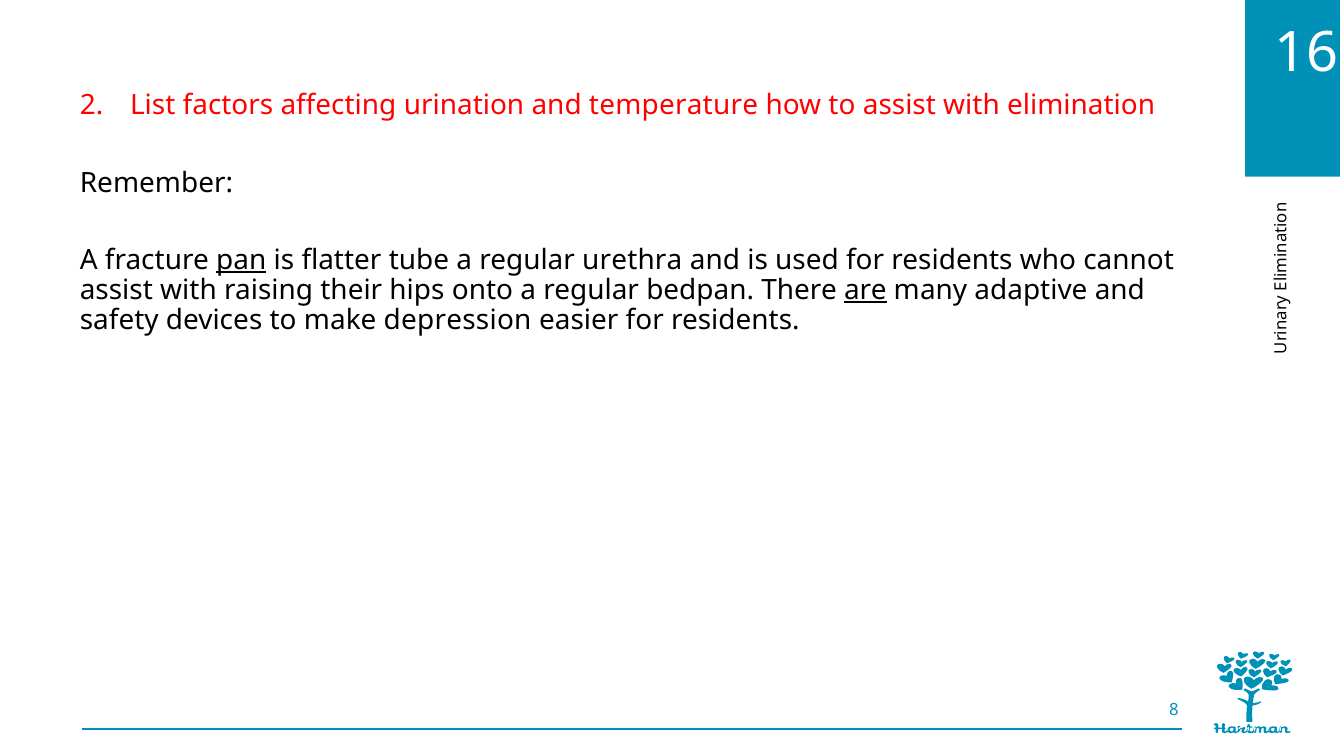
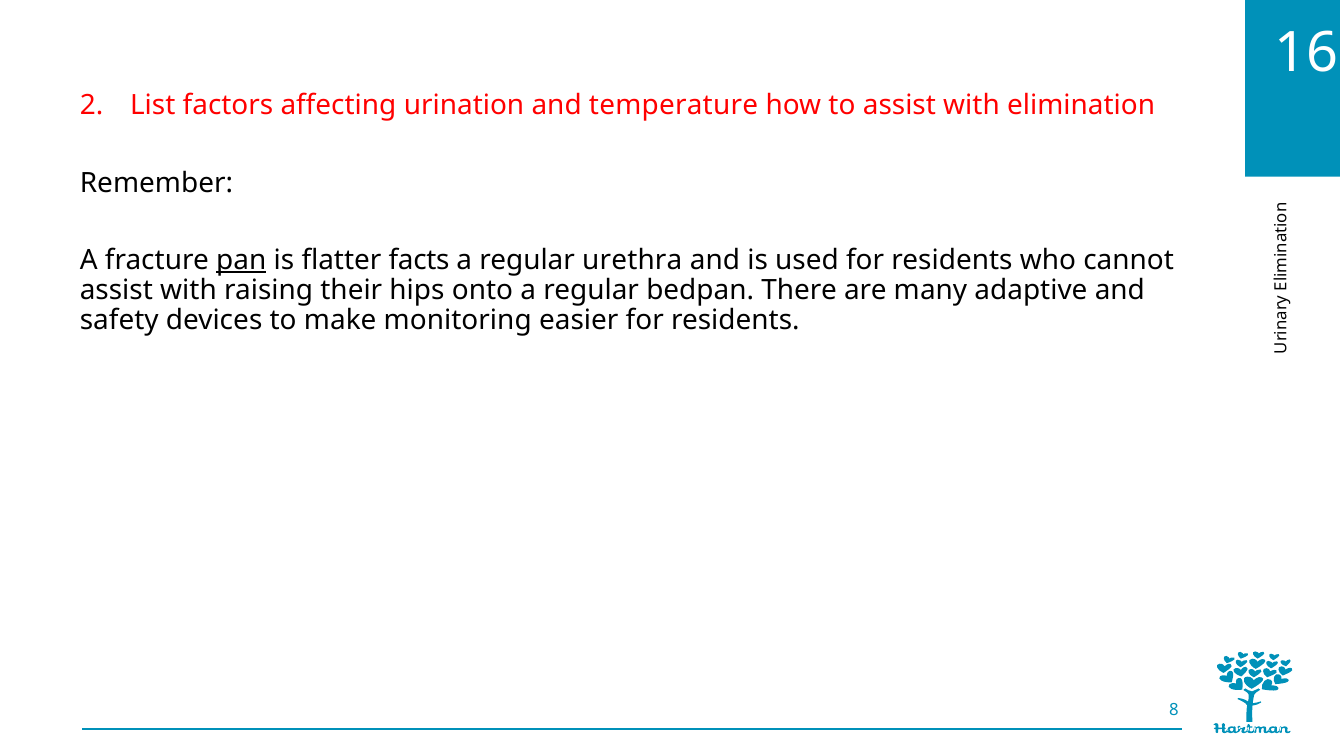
tube: tube -> facts
are underline: present -> none
depression: depression -> monitoring
